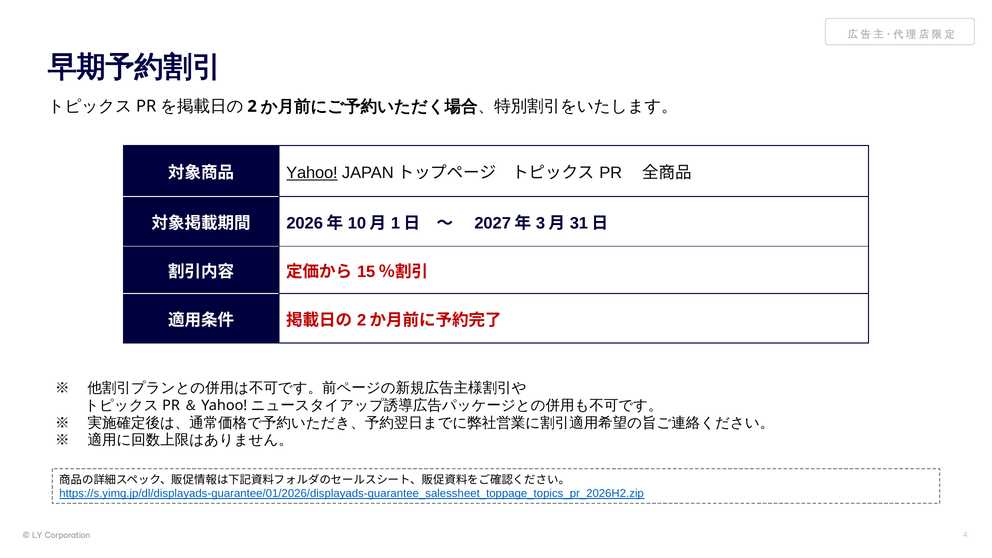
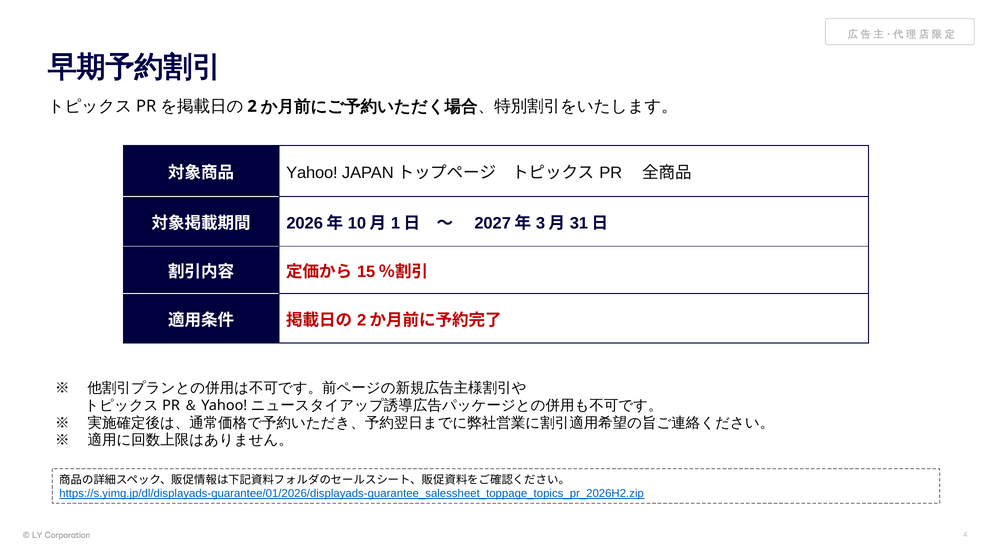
Yahoo underline: present -> none
